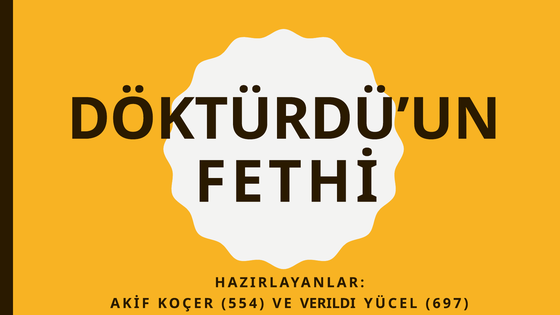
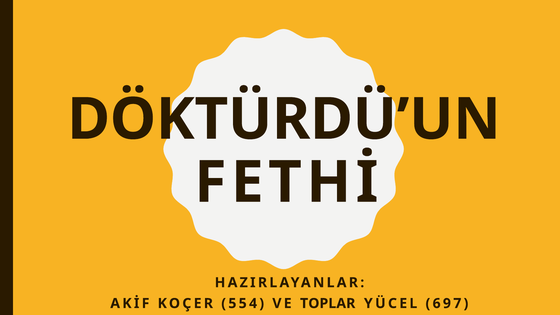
VERILDI: VERILDI -> TOPLAR
